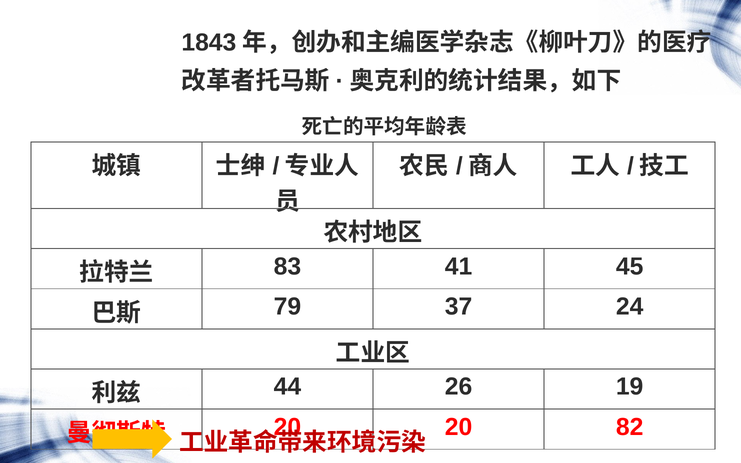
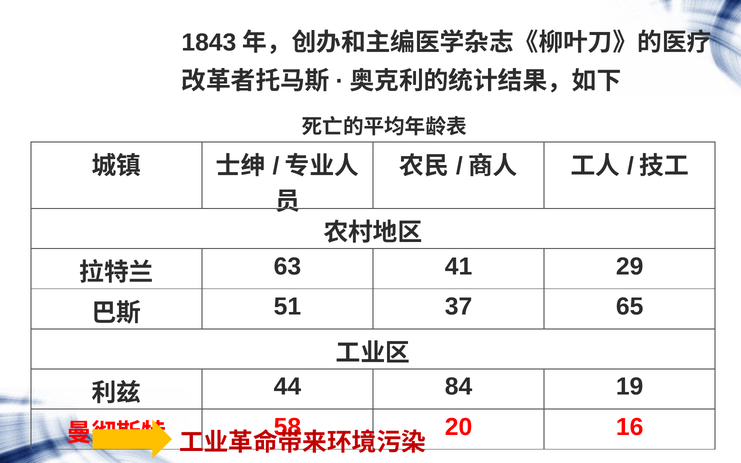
83: 83 -> 63
45: 45 -> 29
79: 79 -> 51
24: 24 -> 65
26: 26 -> 84
20 at (287, 427): 20 -> 58
82: 82 -> 16
